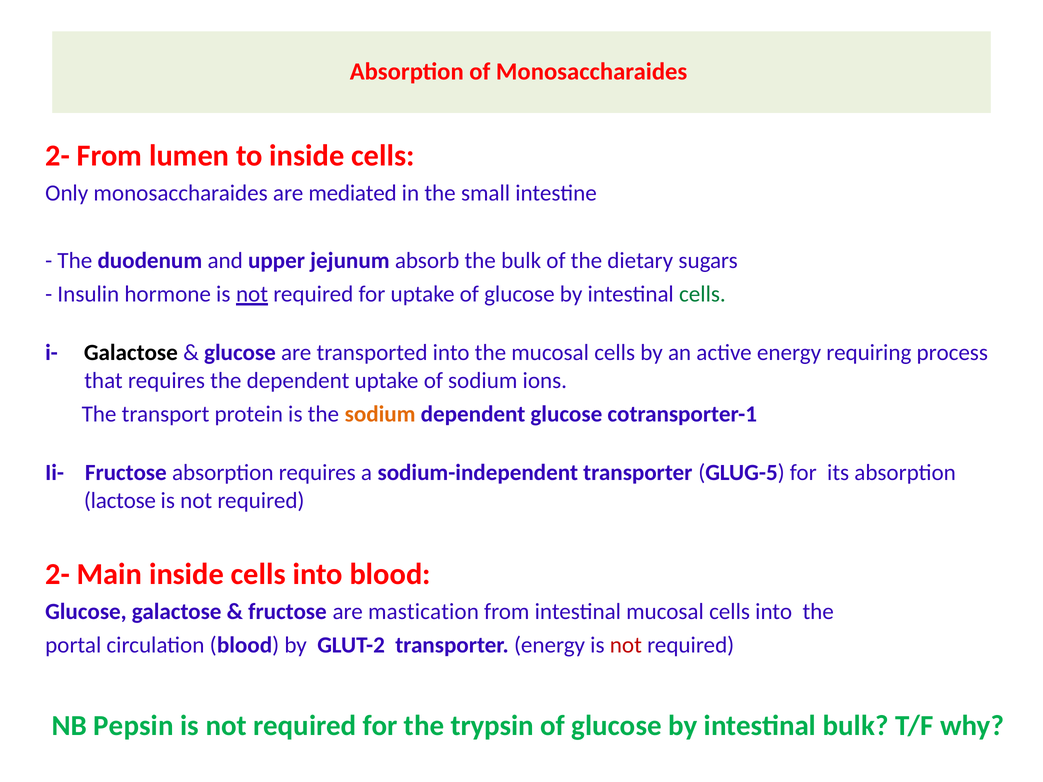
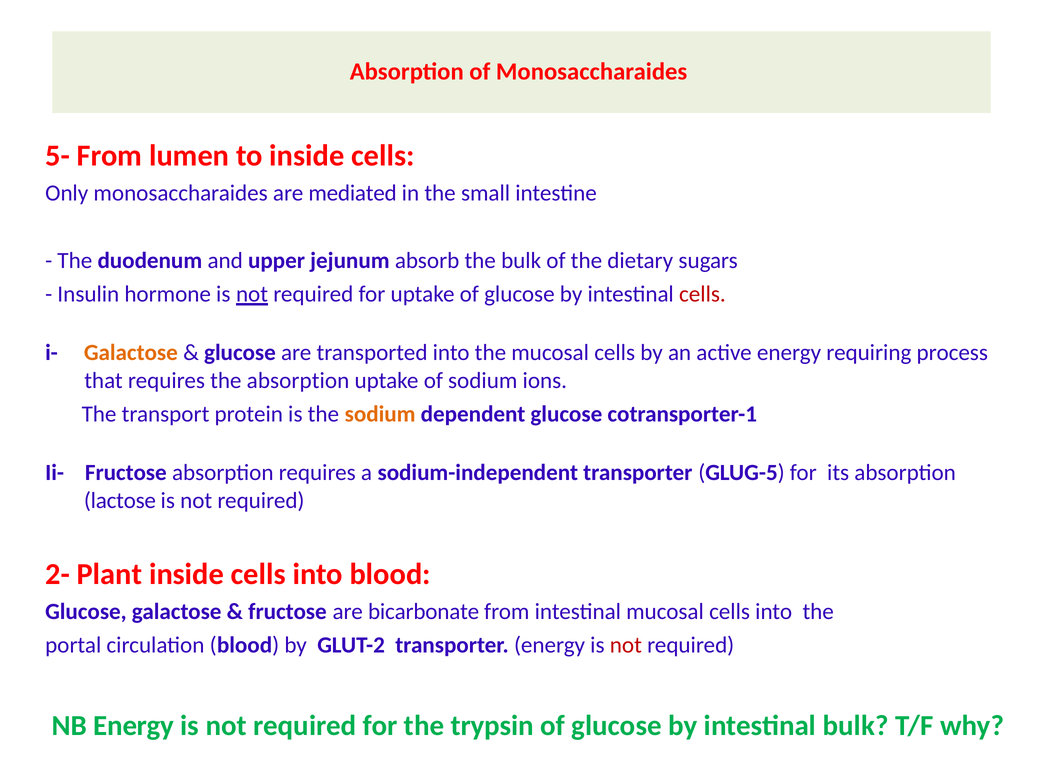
2- at (58, 156): 2- -> 5-
cells at (702, 294) colour: green -> red
Galactose at (131, 353) colour: black -> orange
the dependent: dependent -> absorption
Main: Main -> Plant
mastication: mastication -> bicarbonate
NB Pepsin: Pepsin -> Energy
